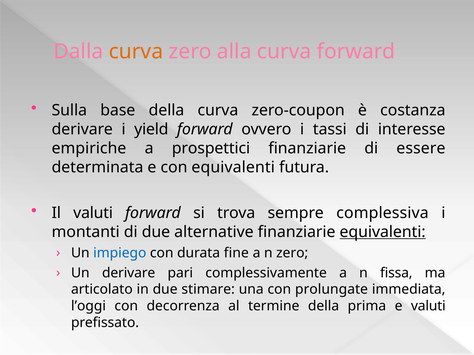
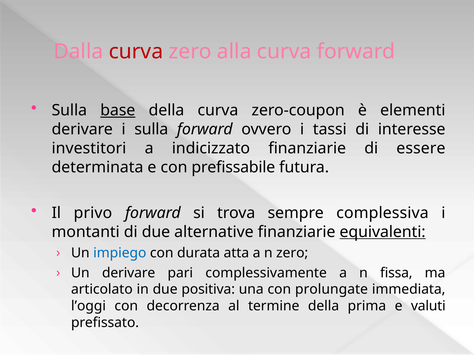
curva at (136, 52) colour: orange -> red
base underline: none -> present
costanza: costanza -> elementi
i yield: yield -> sulla
empiriche: empiriche -> investitori
prospettici: prospettici -> indicizzato
con equivalenti: equivalenti -> prefissabile
Il valuti: valuti -> privo
fine: fine -> atta
stimare: stimare -> positiva
